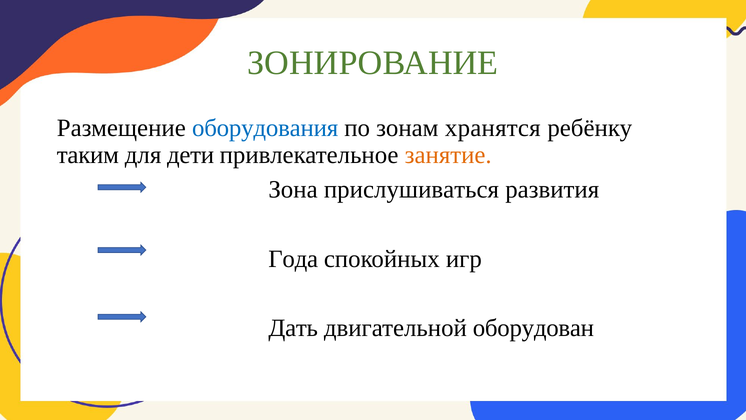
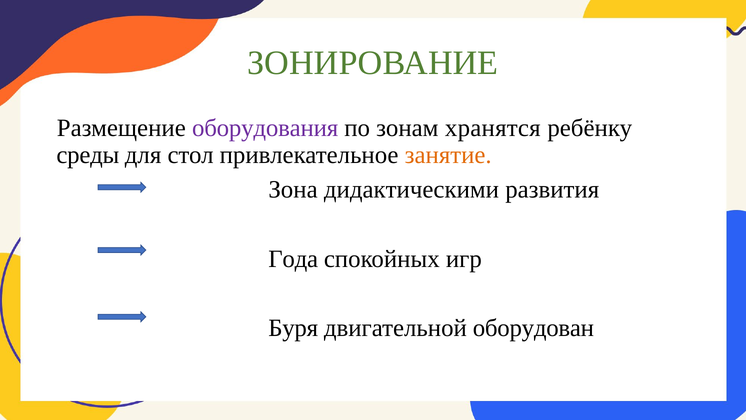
оборудования colour: blue -> purple
таким: таким -> среды
дети: дети -> стол
прислушиваться: прислушиваться -> дидактическими
Дать: Дать -> Буря
